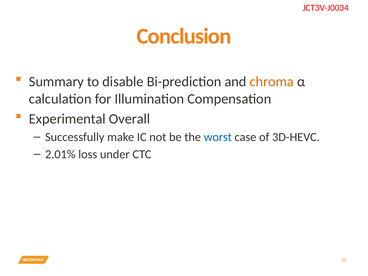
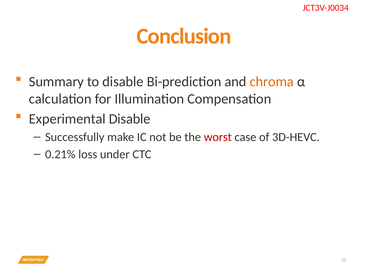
Experimental Overall: Overall -> Disable
worst colour: blue -> red
2.01%: 2.01% -> 0.21%
